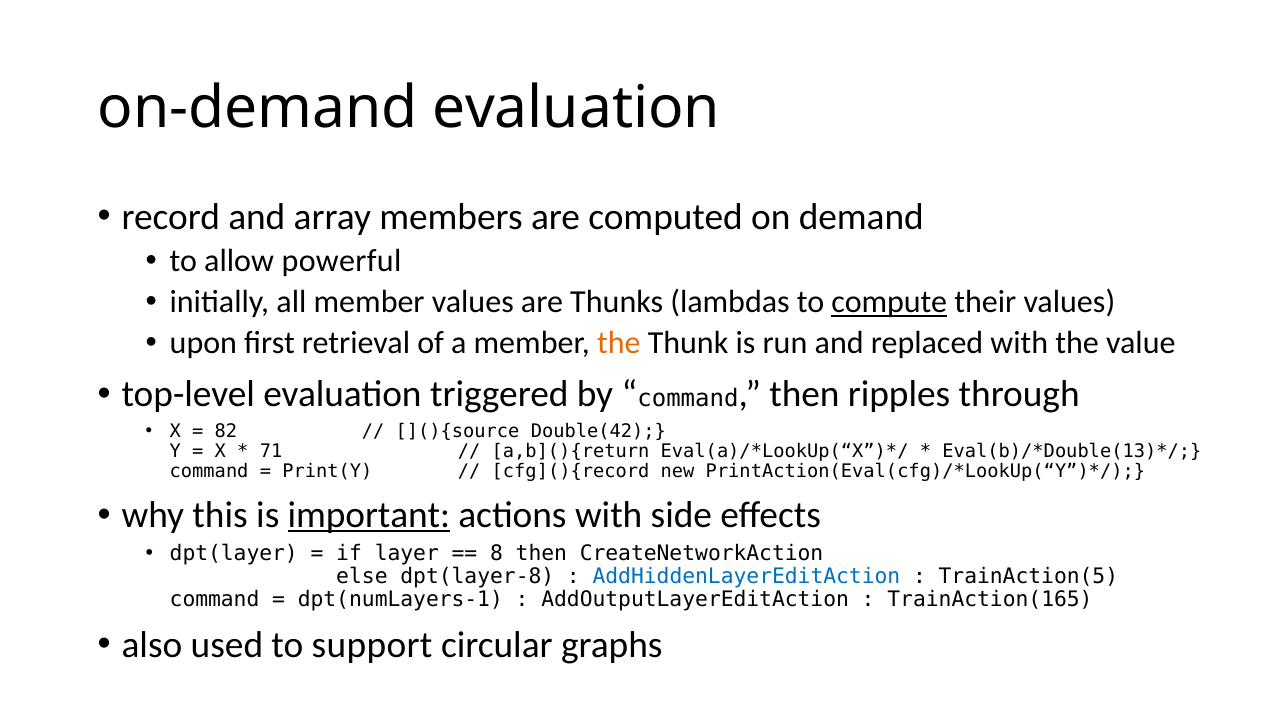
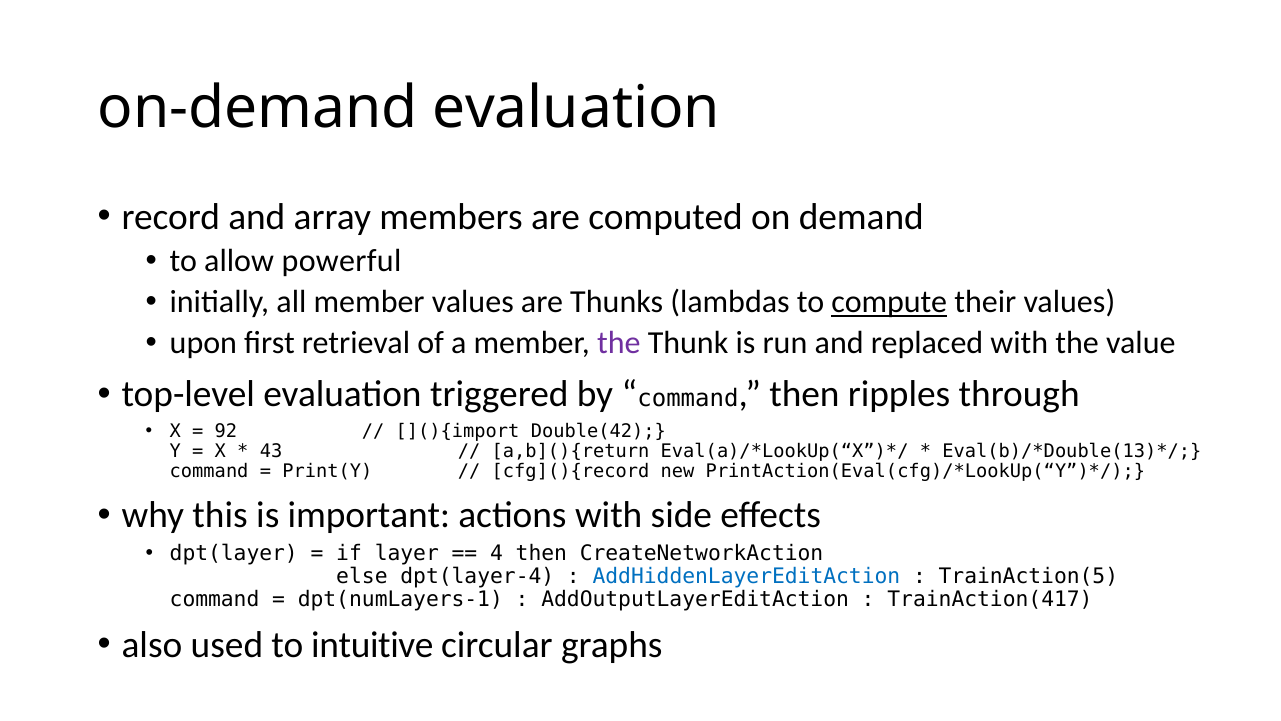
the at (619, 343) colour: orange -> purple
82: 82 -> 92
](){source: ](){source -> ](){import
71: 71 -> 43
important underline: present -> none
8: 8 -> 4
dpt(layer-8: dpt(layer-8 -> dpt(layer-4
TrainAction(165: TrainAction(165 -> TrainAction(417
support: support -> intuitive
